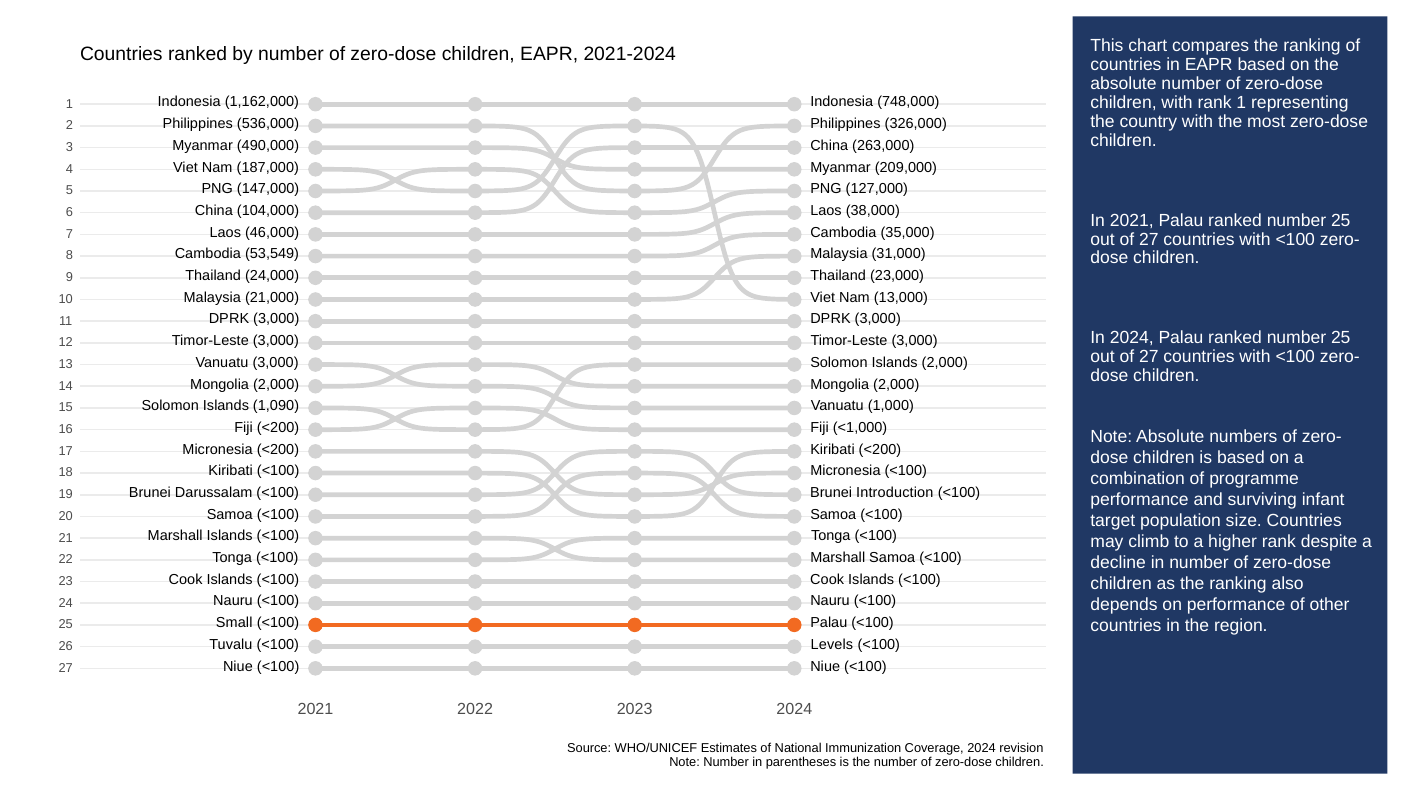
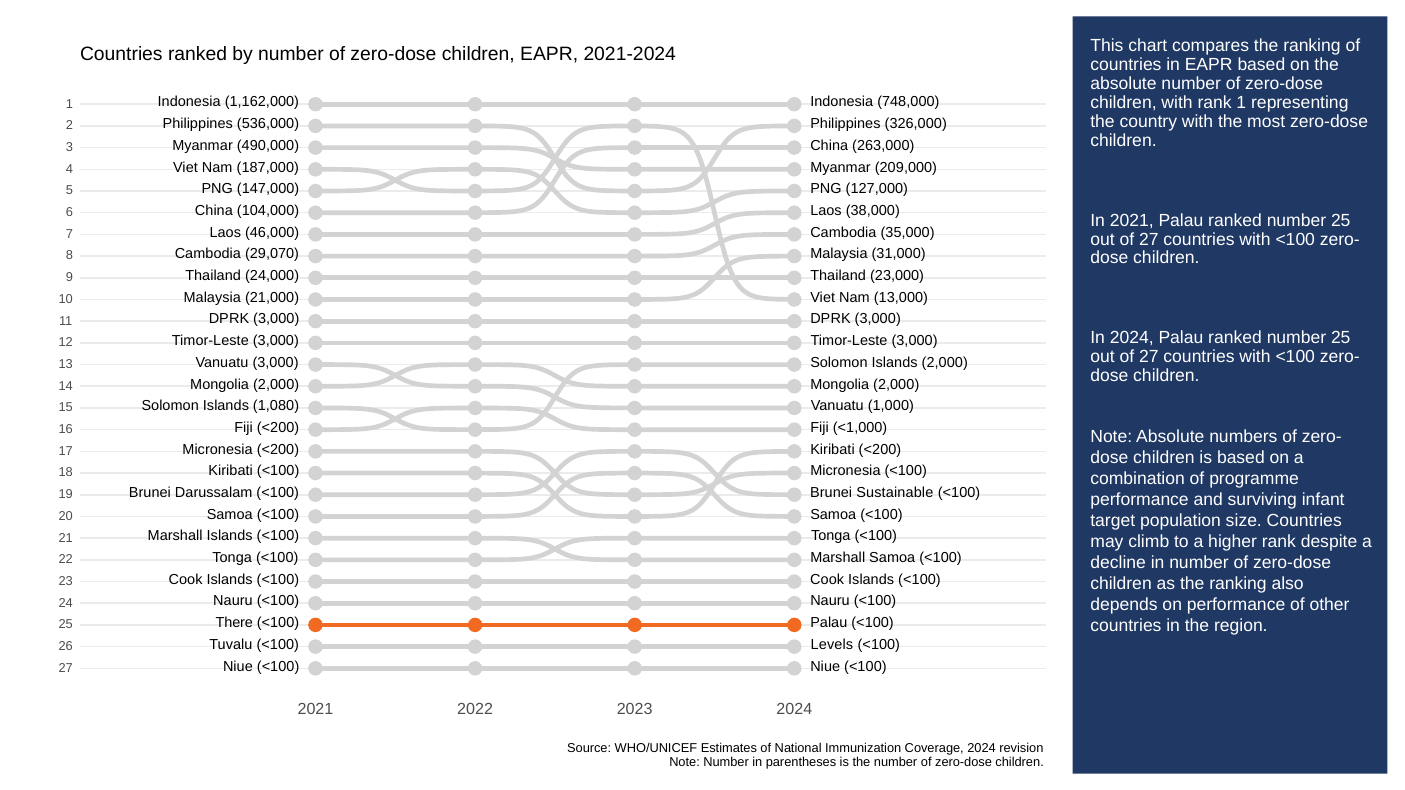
53,549: 53,549 -> 29,070
1,090: 1,090 -> 1,080
Introduction: Introduction -> Sustainable
Small: Small -> There
